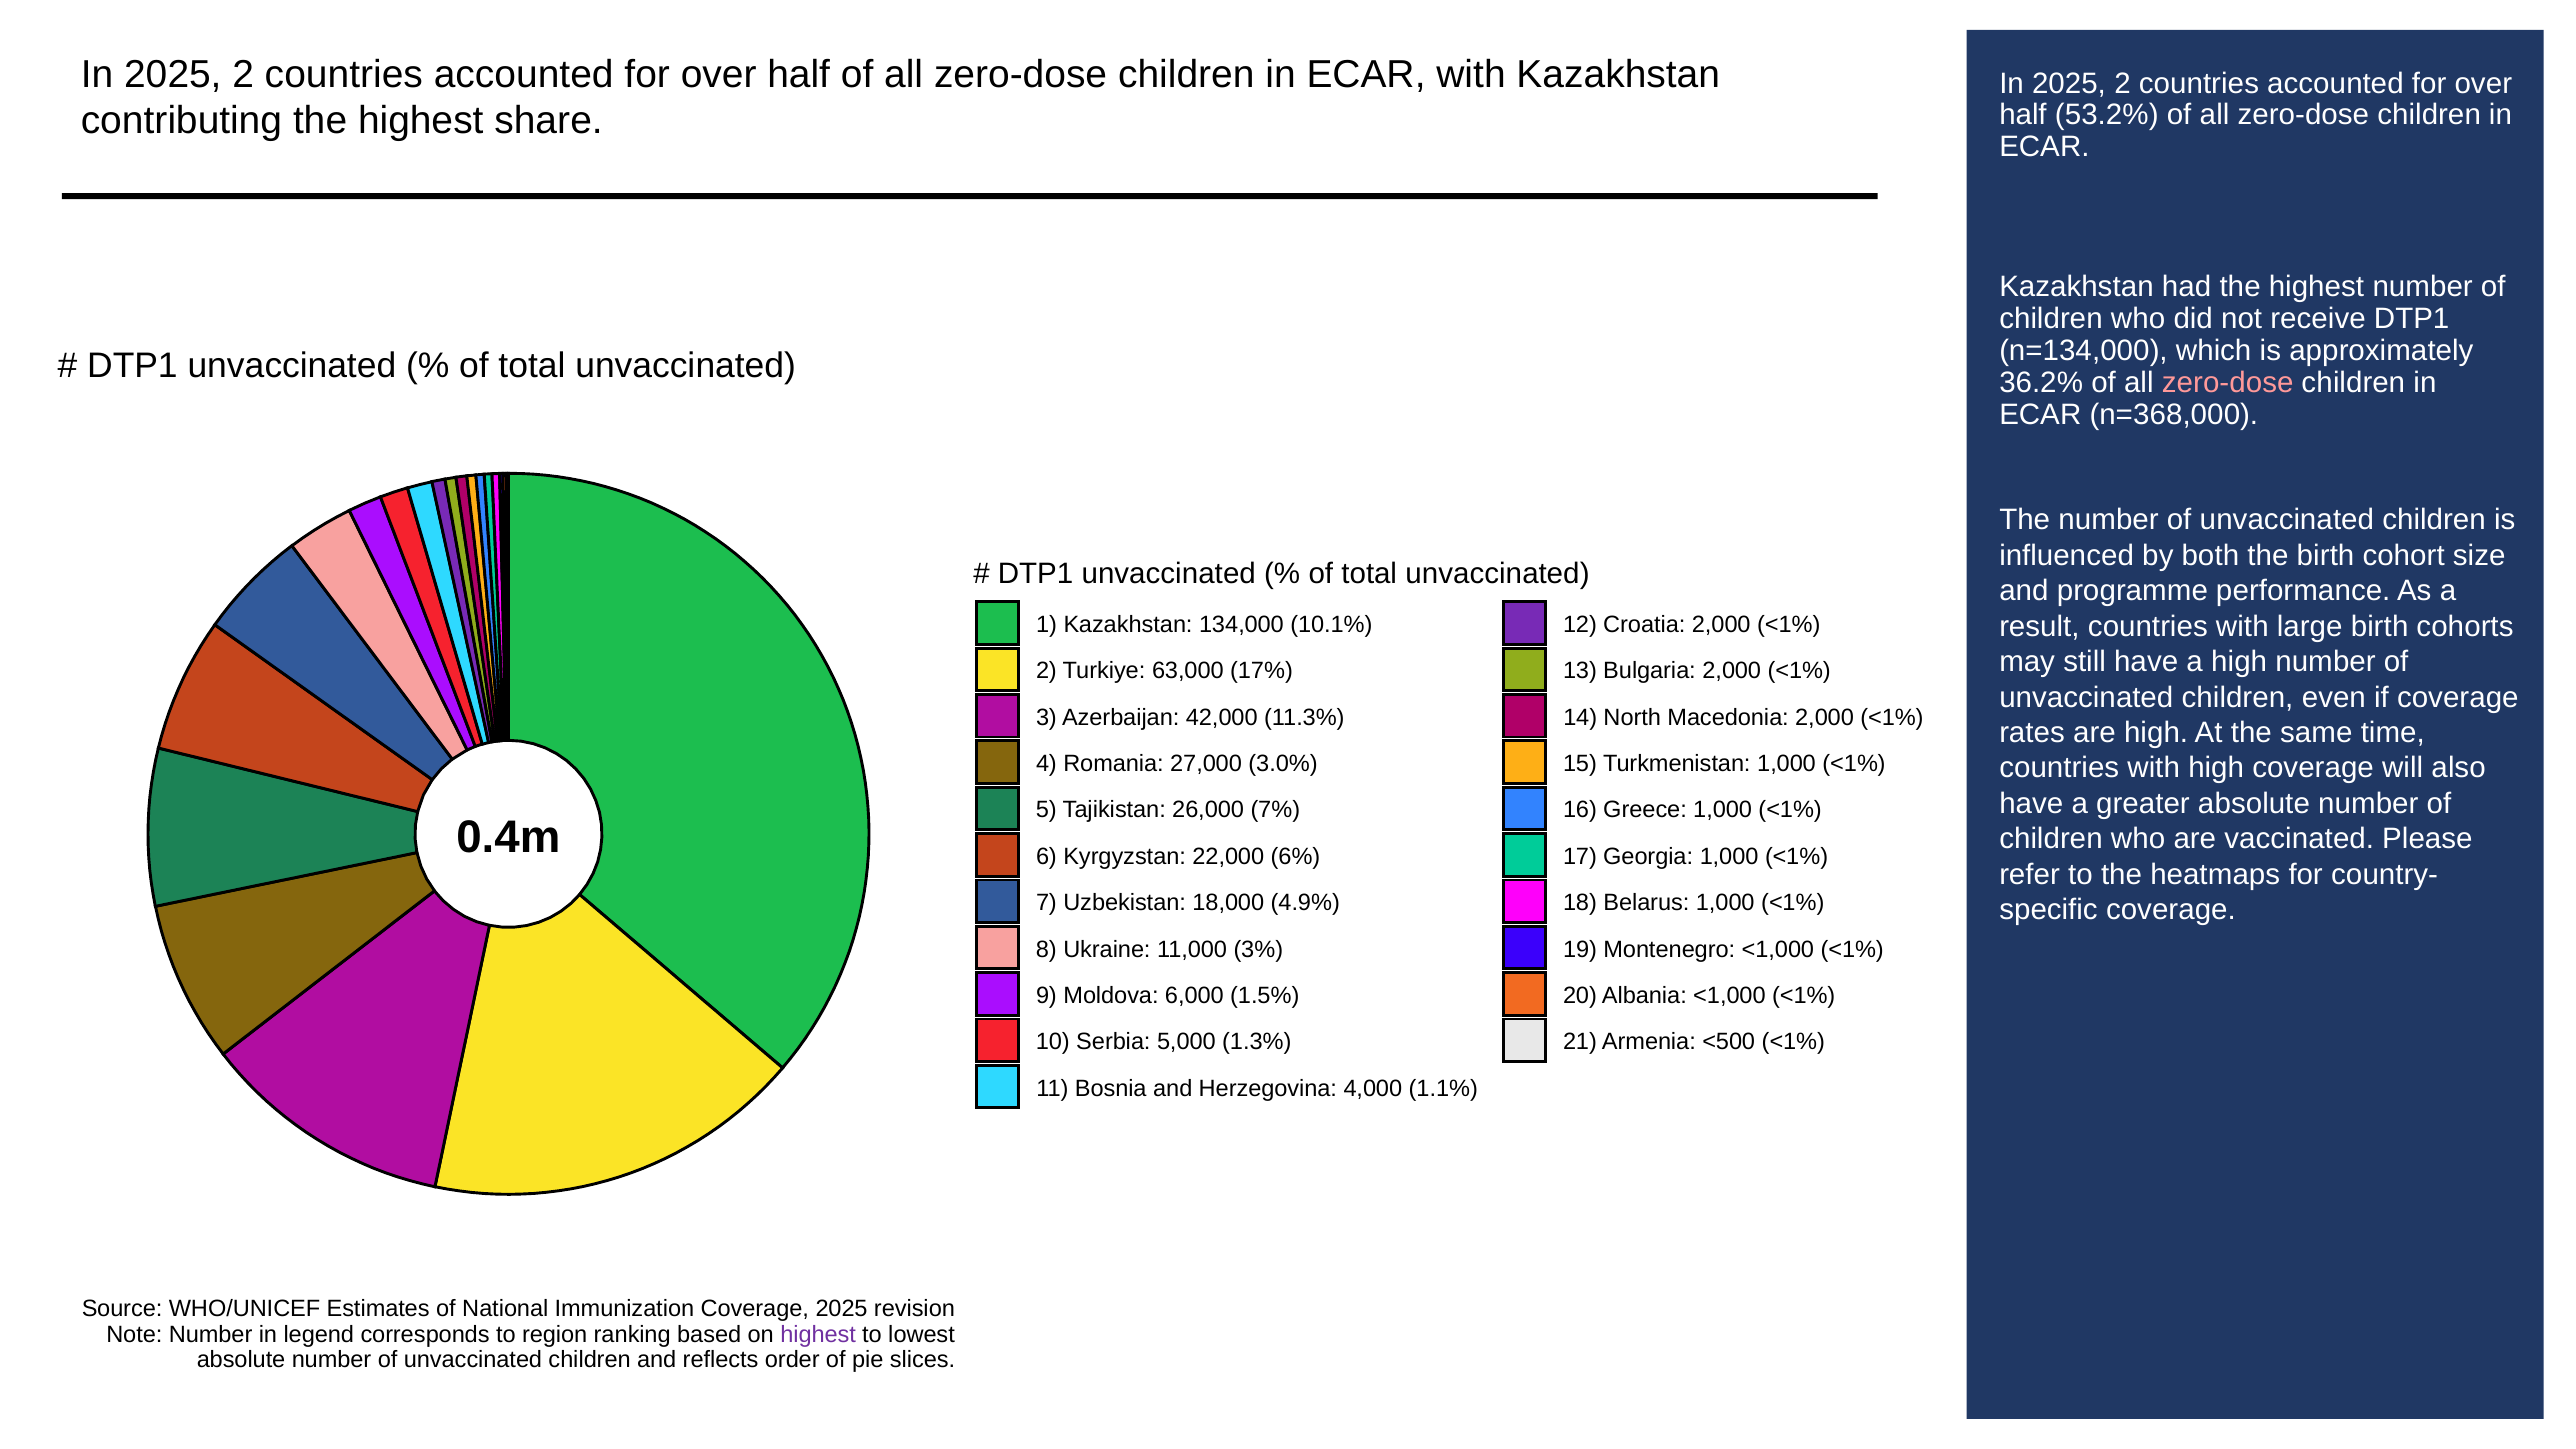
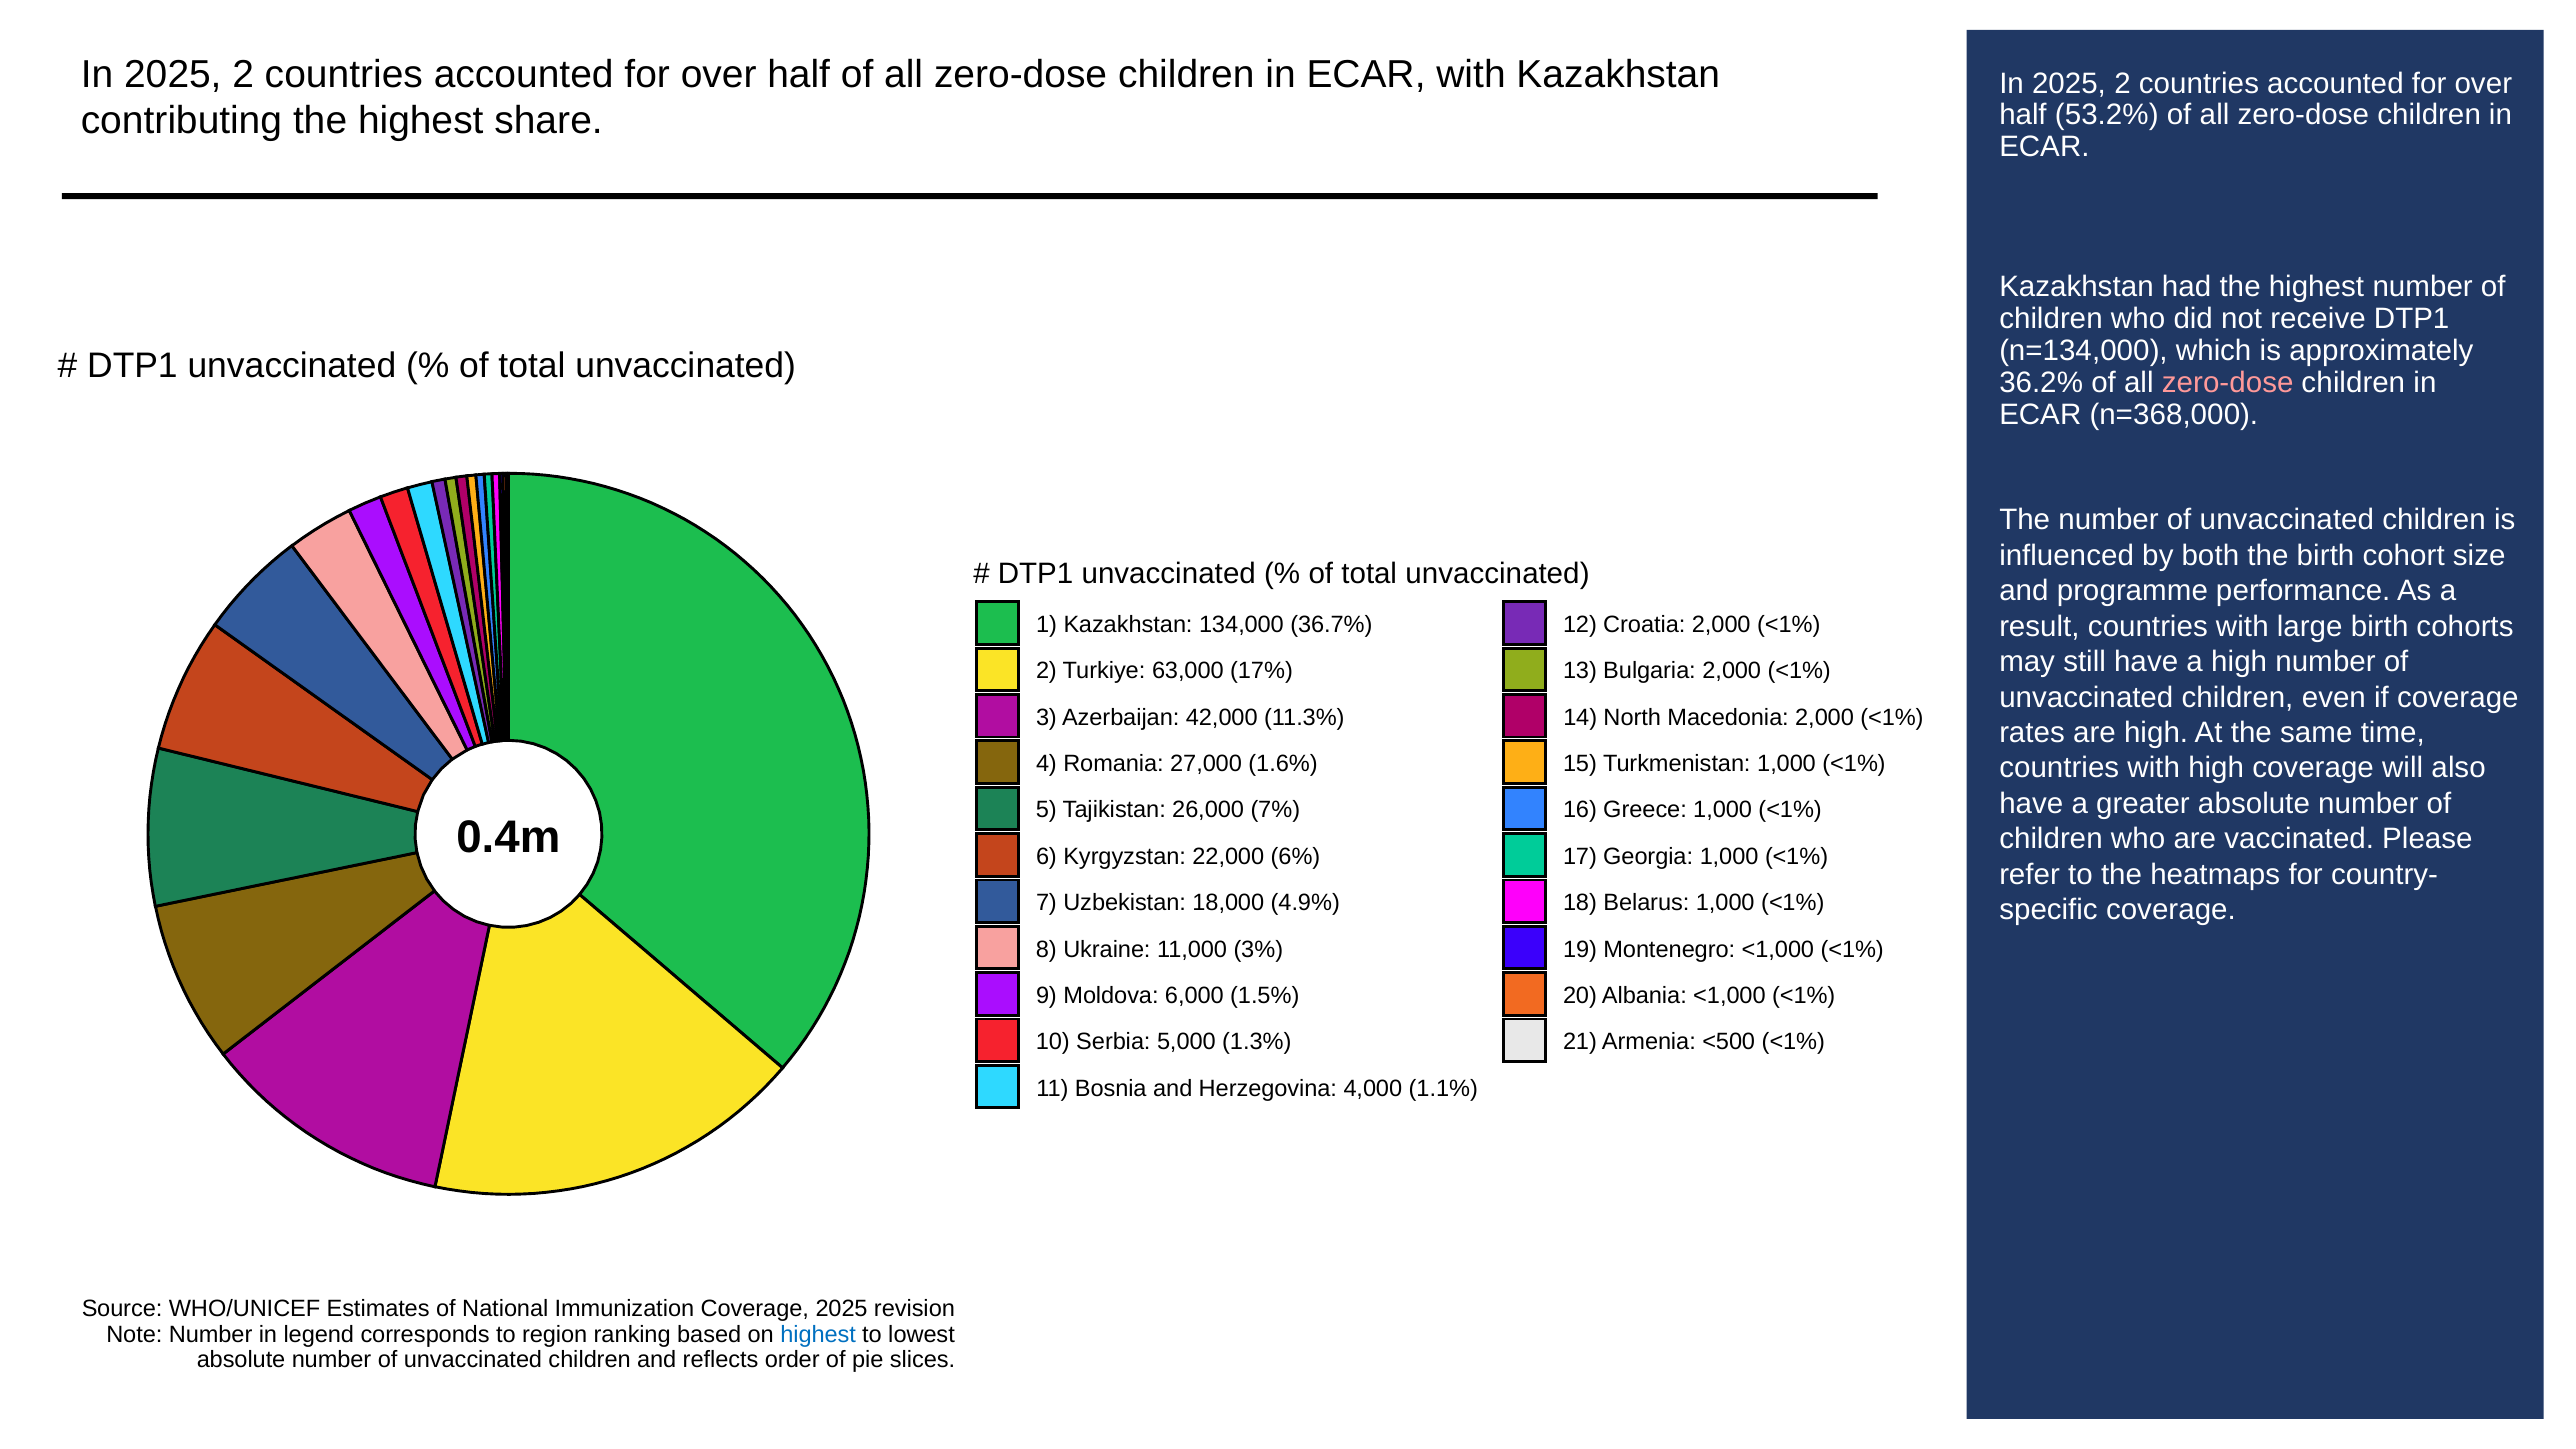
10.1%: 10.1% -> 36.7%
3.0%: 3.0% -> 1.6%
highest at (818, 1335) colour: purple -> blue
